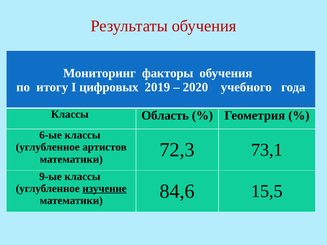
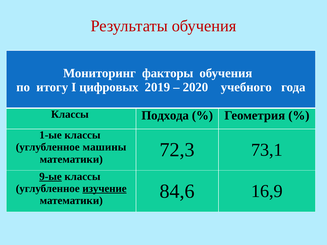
Область: Область -> Подхода
6-ые: 6-ые -> 1-ые
артистов: артистов -> машины
9-ые underline: none -> present
15,5: 15,5 -> 16,9
